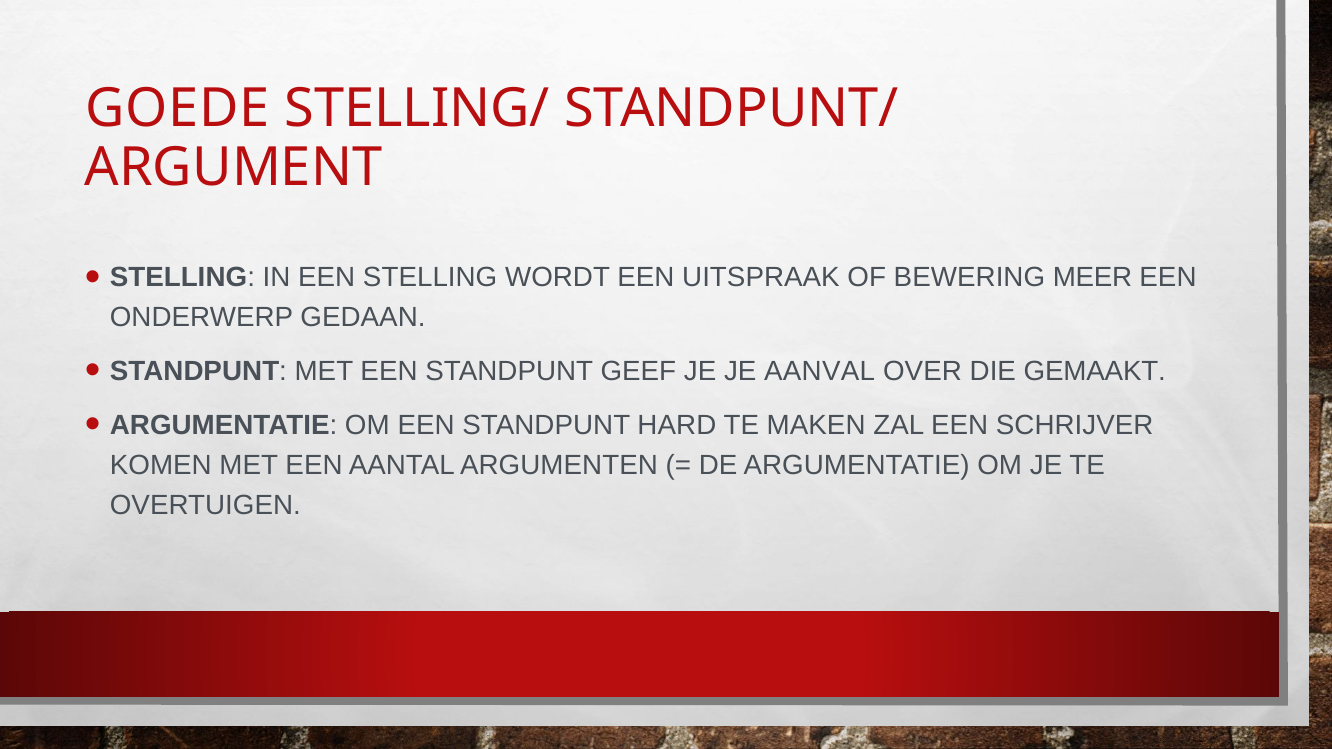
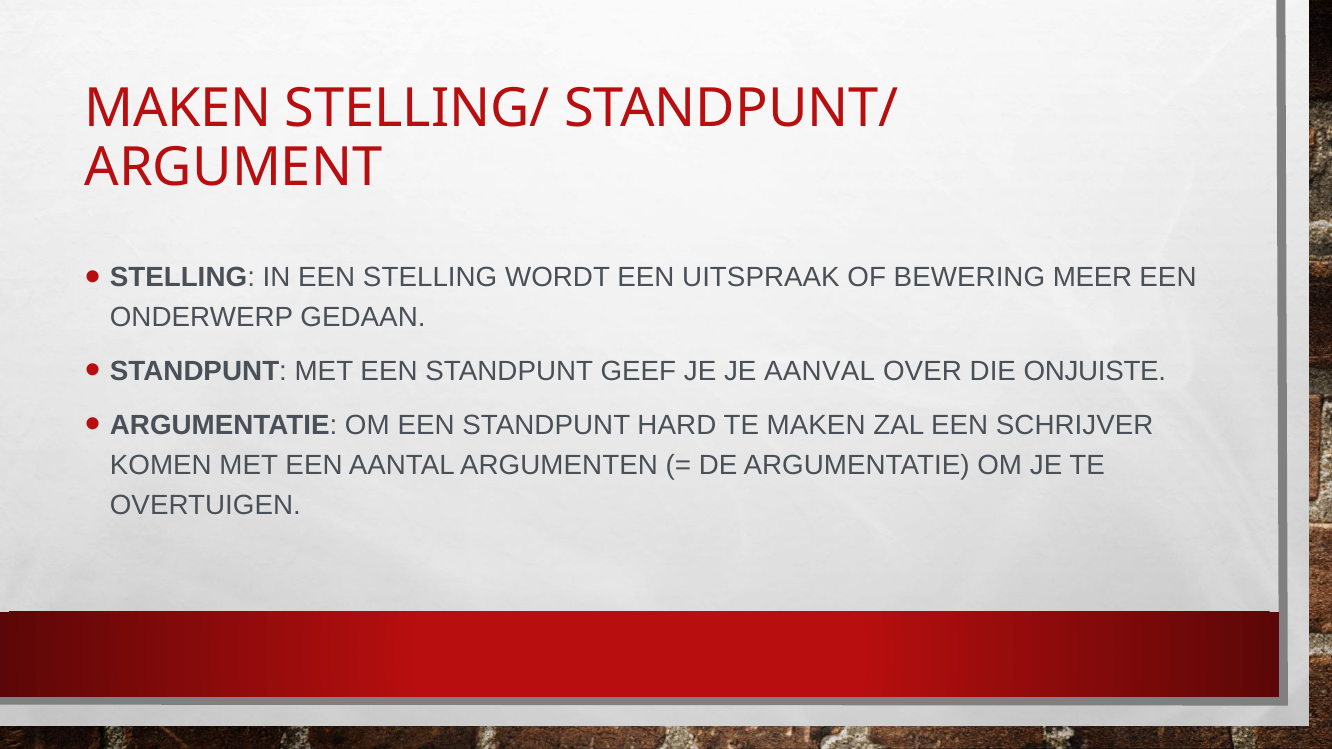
GOEDE at (177, 109): GOEDE -> MAKEN
GEMAAKT: GEMAAKT -> ONJUISTE
